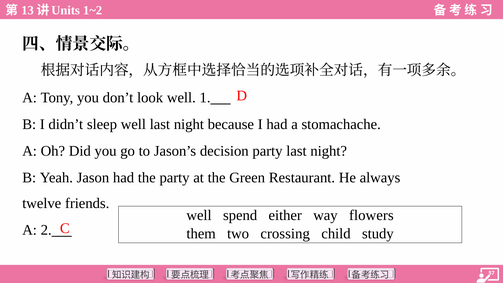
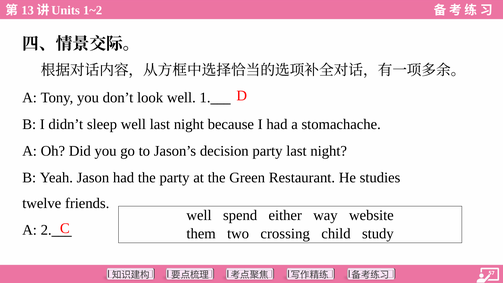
always: always -> studies
flowers: flowers -> website
